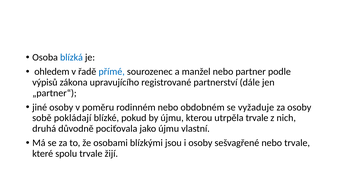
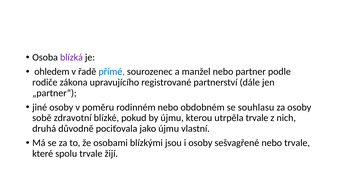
blízká colour: blue -> purple
výpisů: výpisů -> rodiče
vyžaduje: vyžaduje -> souhlasu
pokládají: pokládají -> zdravotní
